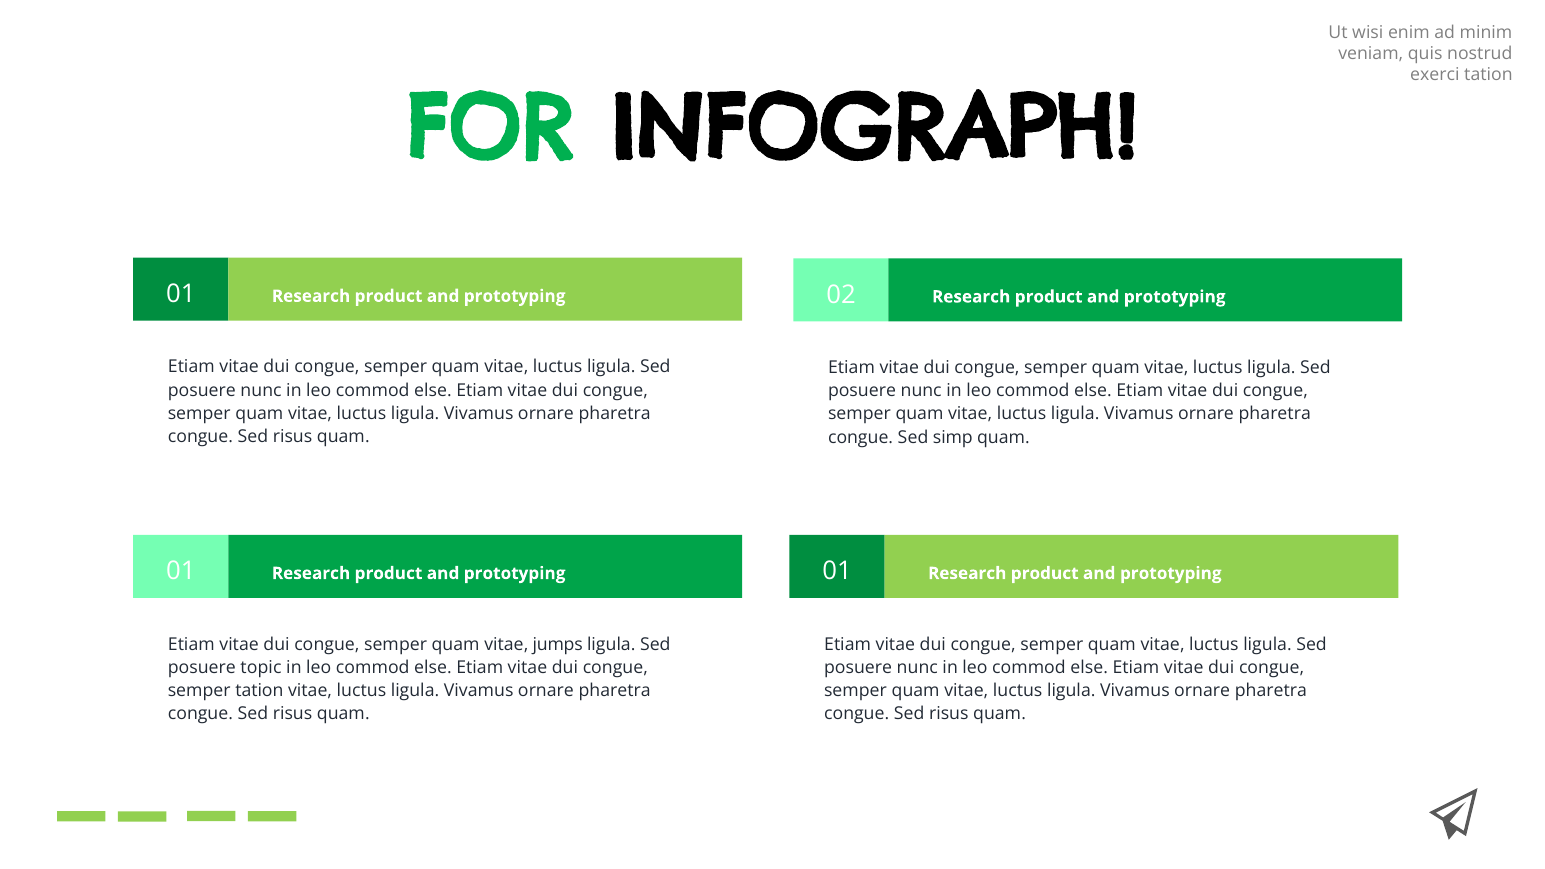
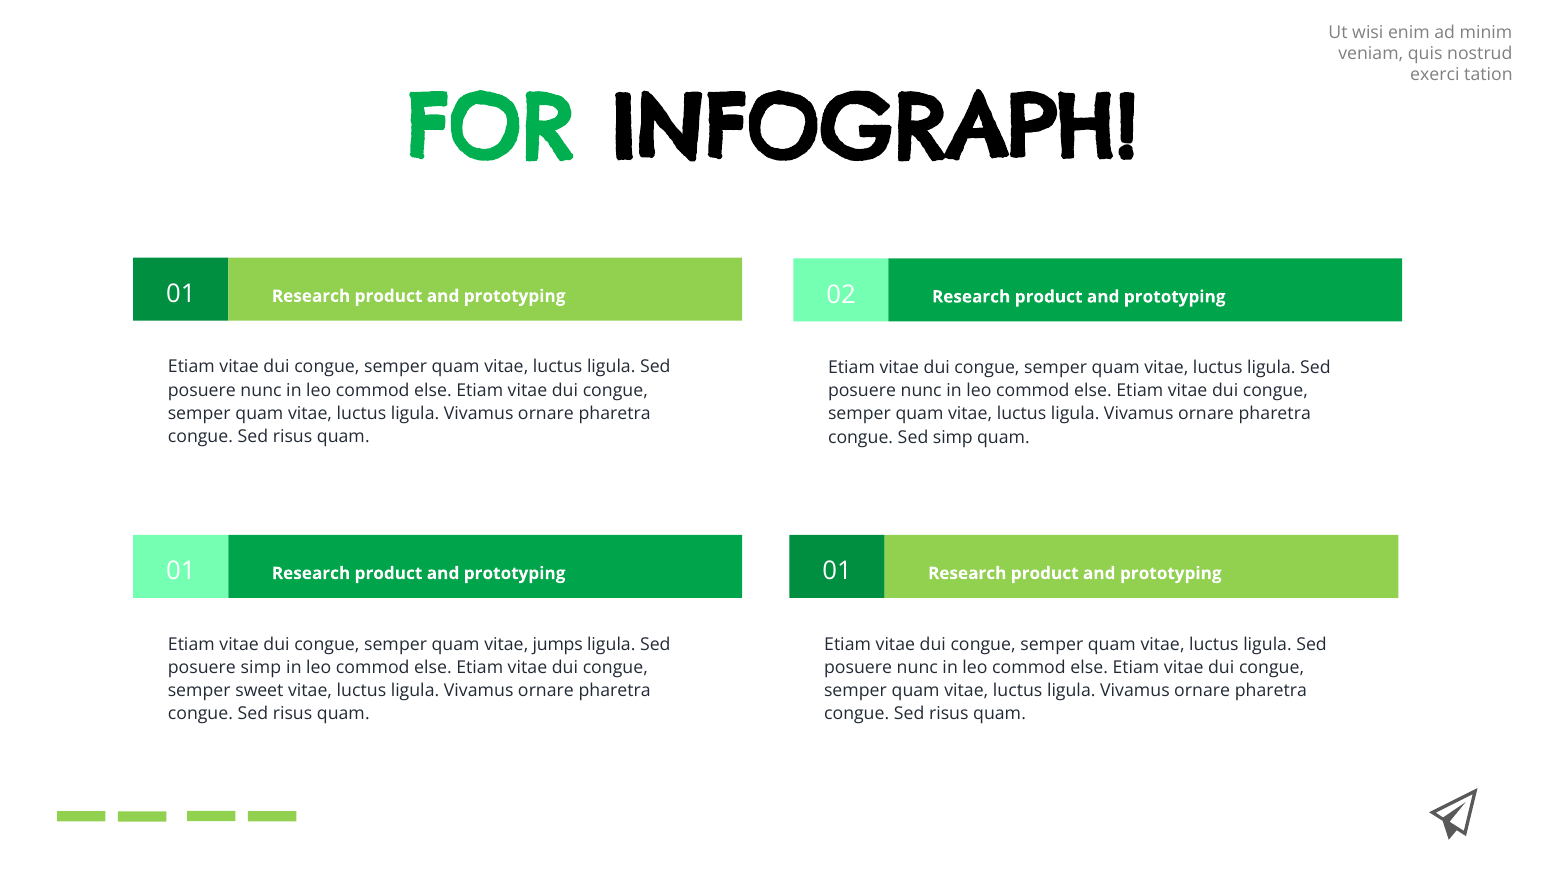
posuere topic: topic -> simp
semper tation: tation -> sweet
